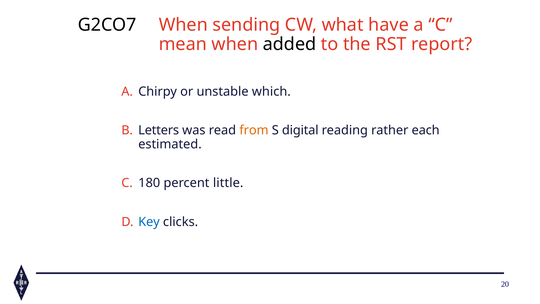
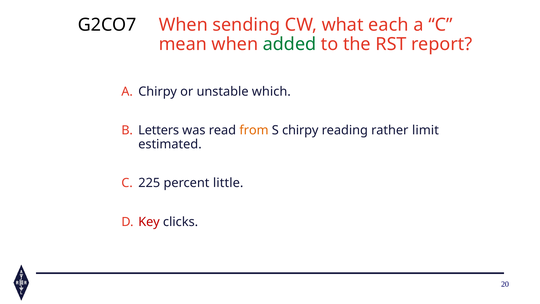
have: have -> each
added colour: black -> green
S digital: digital -> chirpy
each: each -> limit
180: 180 -> 225
Key colour: blue -> red
